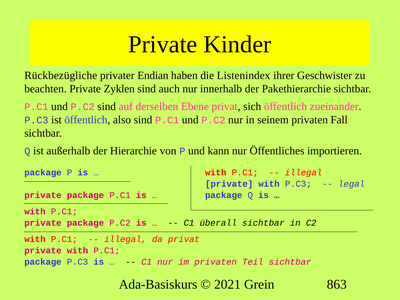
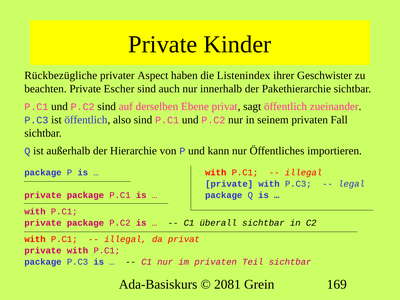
Endian: Endian -> Aspect
Zyklen: Zyklen -> Escher
sich: sich -> sagt
2021: 2021 -> 2081
863: 863 -> 169
